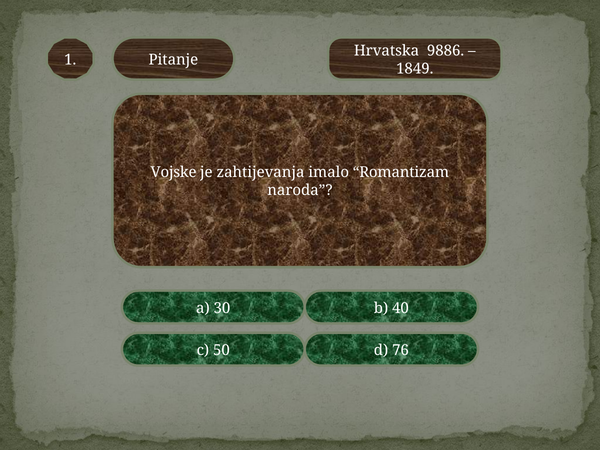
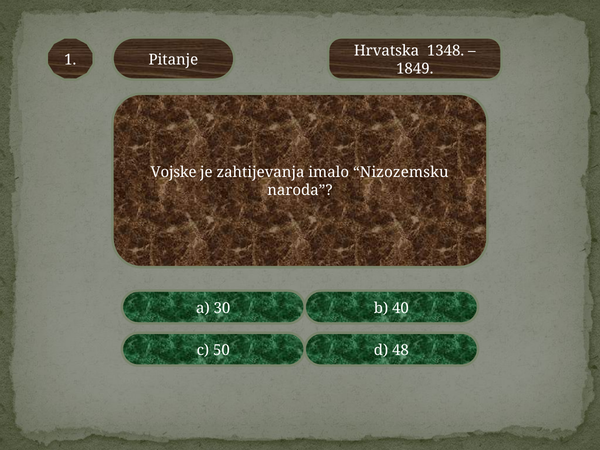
9886: 9886 -> 1348
Romantizam: Romantizam -> Nizozemsku
76: 76 -> 48
